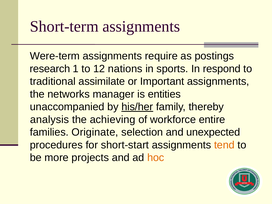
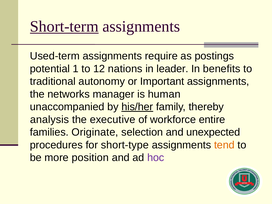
Short-term underline: none -> present
Were-term: Were-term -> Used-term
research: research -> potential
sports: sports -> leader
respond: respond -> benefits
assimilate: assimilate -> autonomy
entities: entities -> human
achieving: achieving -> executive
short-start: short-start -> short-type
projects: projects -> position
hoc colour: orange -> purple
